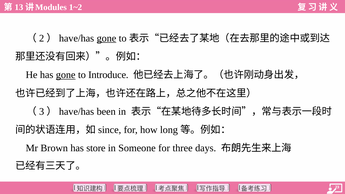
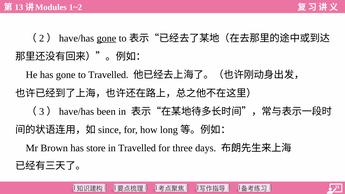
gone at (66, 75) underline: present -> none
to Introduce: Introduce -> Travelled
in Someone: Someone -> Travelled
